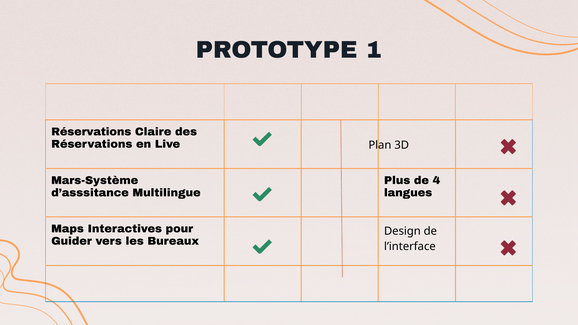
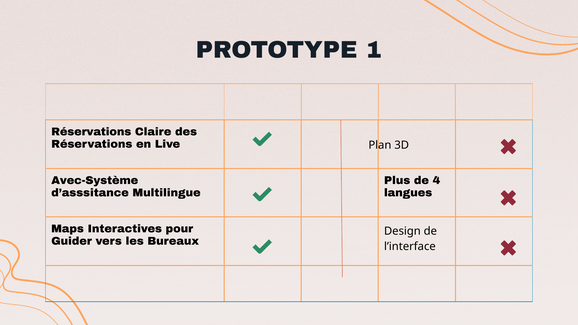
Mars-Système: Mars-Système -> Avec-Système
